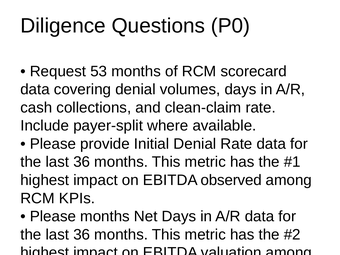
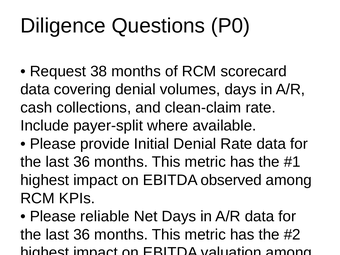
53: 53 -> 38
Please months: months -> reliable
